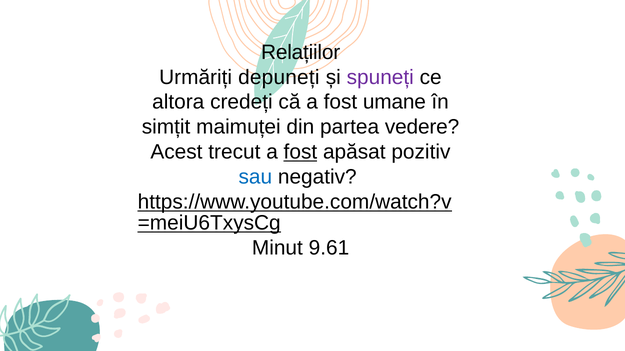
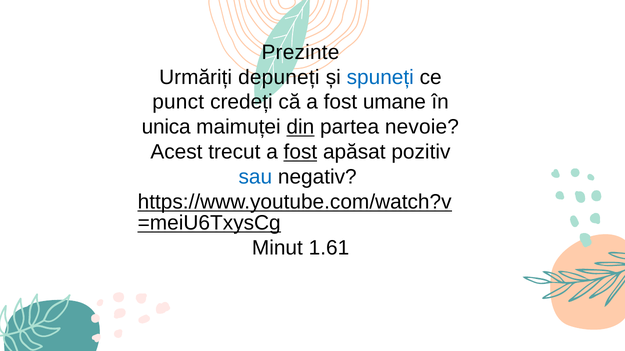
Relațiilor: Relațiilor -> Prezinte
spuneți colour: purple -> blue
altora: altora -> punct
simțit: simțit -> unica
din underline: none -> present
vedere: vedere -> nevoie
9.61: 9.61 -> 1.61
